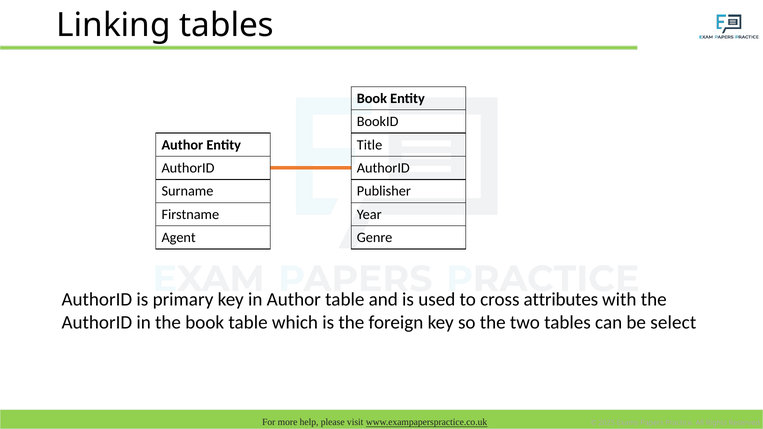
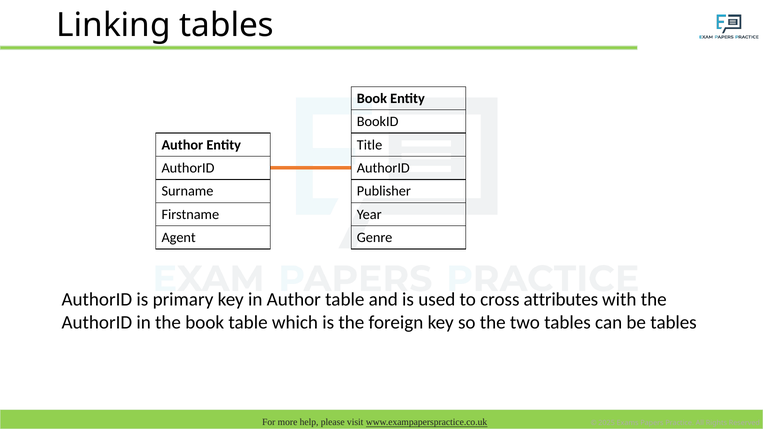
be select: select -> tables
